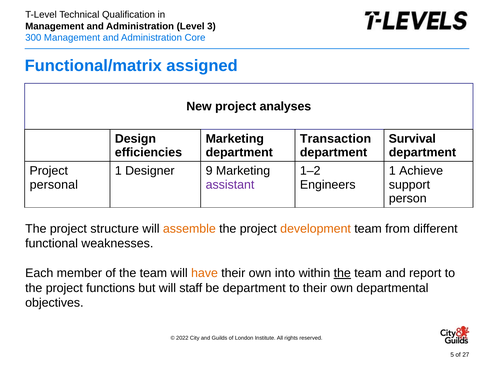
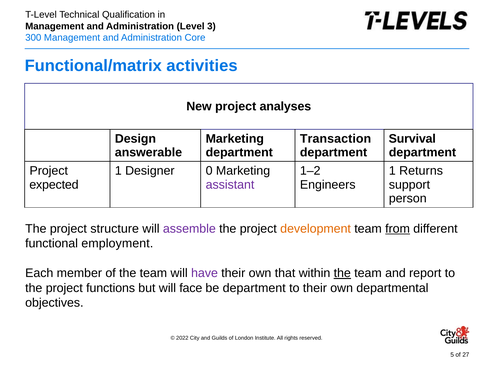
assigned: assigned -> activities
efficiencies: efficiencies -> answerable
9: 9 -> 0
Achieve: Achieve -> Returns
personal: personal -> expected
assemble colour: orange -> purple
from underline: none -> present
weaknesses: weaknesses -> employment
have colour: orange -> purple
into: into -> that
staff: staff -> face
